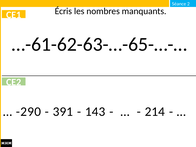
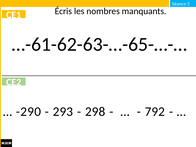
391: 391 -> 293
143: 143 -> 298
214: 214 -> 792
